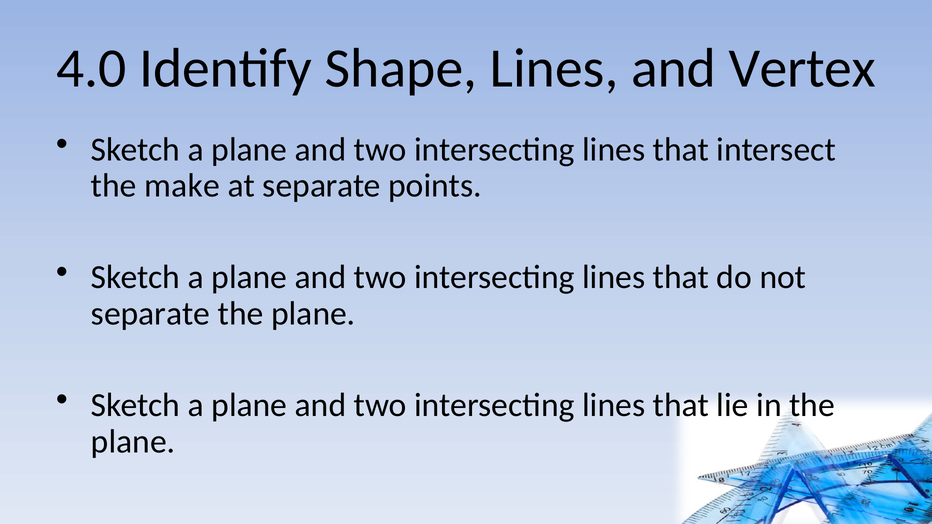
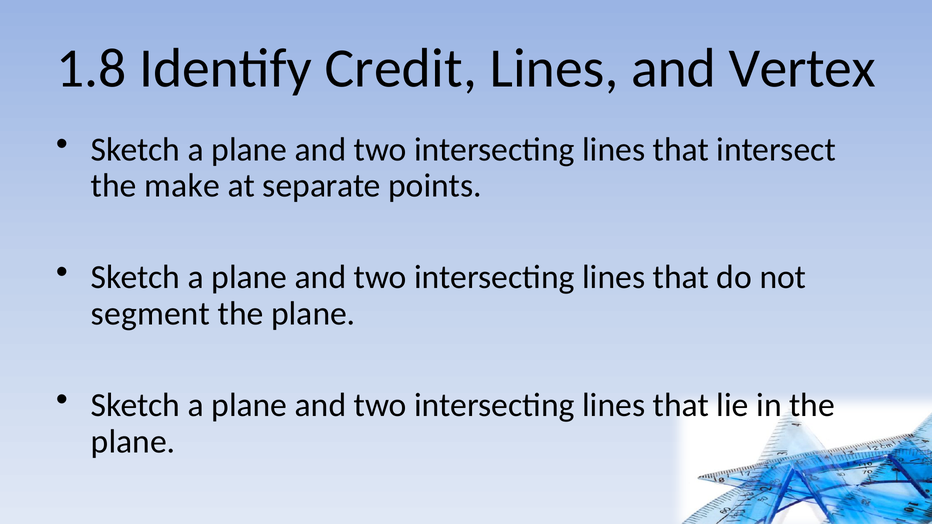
4.0: 4.0 -> 1.8
Shape: Shape -> Credit
separate at (151, 314): separate -> segment
